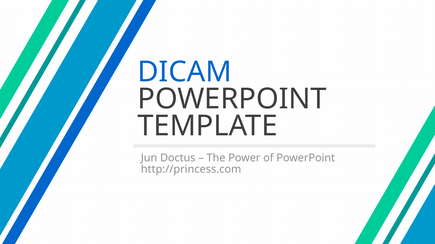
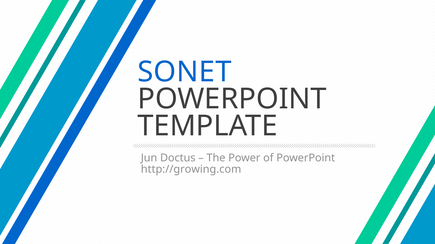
DICAM: DICAM -> SONET
http://princess.com: http://princess.com -> http://growing.com
